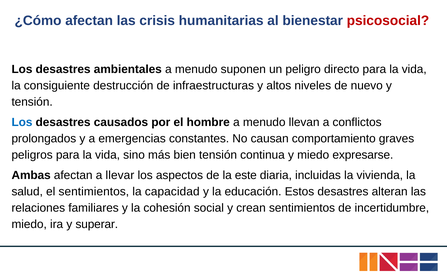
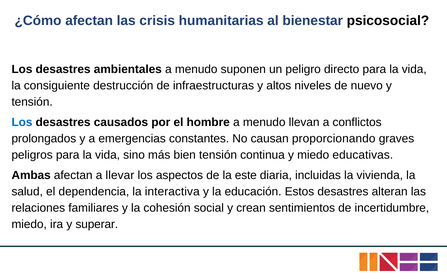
psicosocial colour: red -> black
comportamiento: comportamiento -> proporcionando
expresarse: expresarse -> educativas
el sentimientos: sentimientos -> dependencia
capacidad: capacidad -> interactiva
